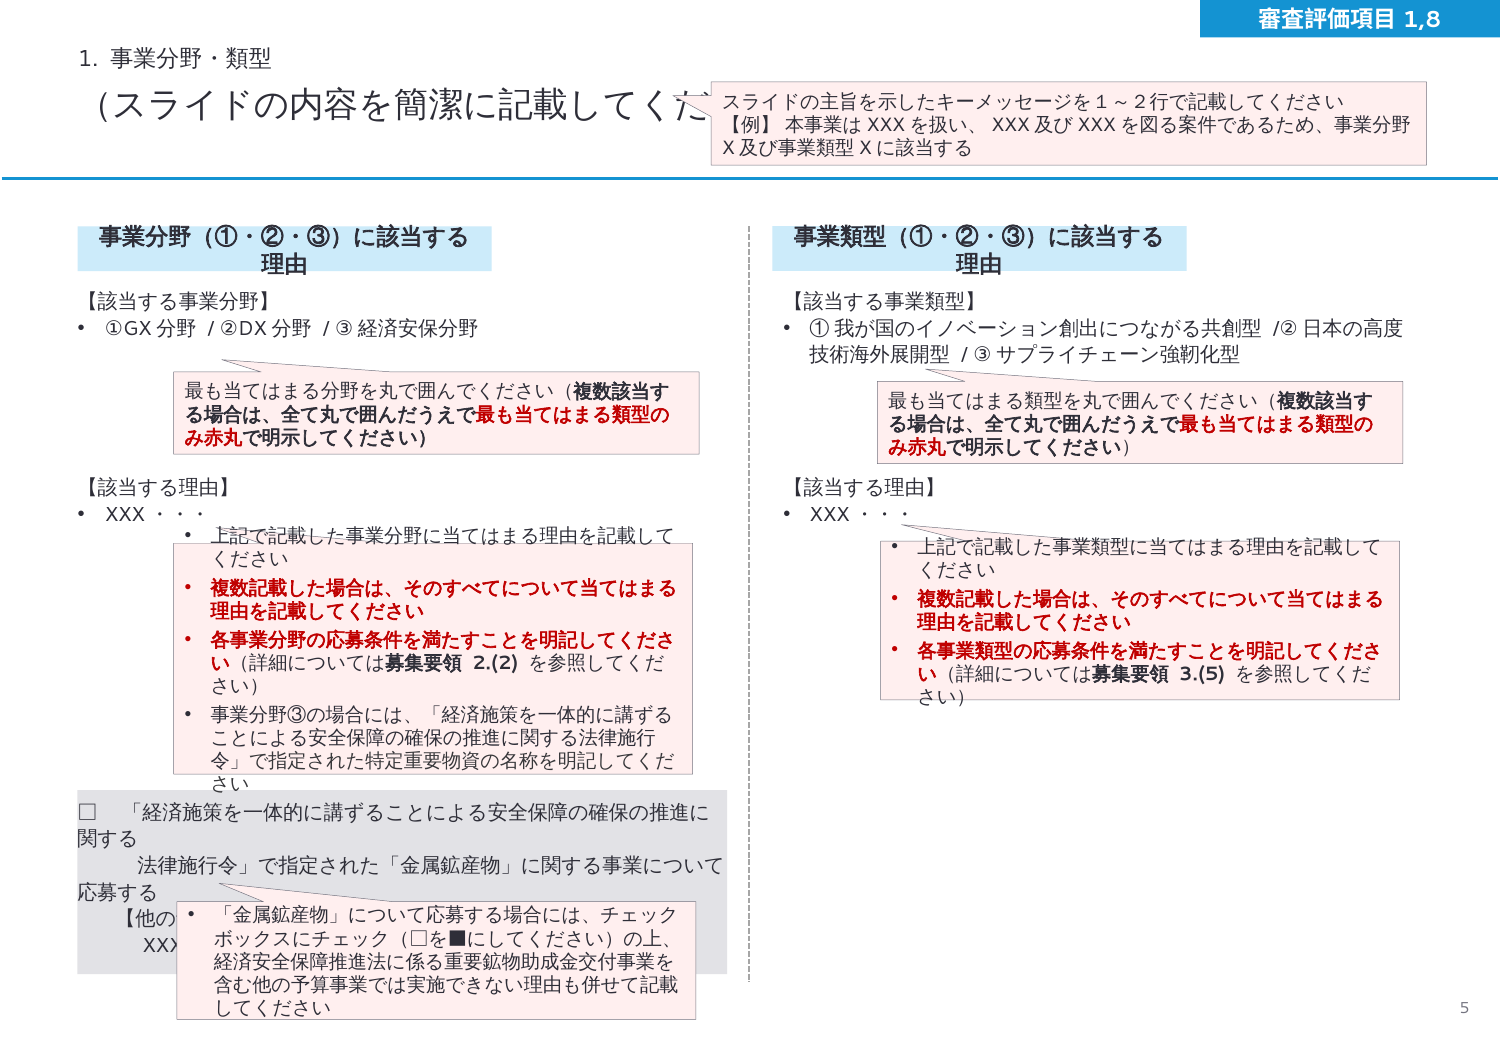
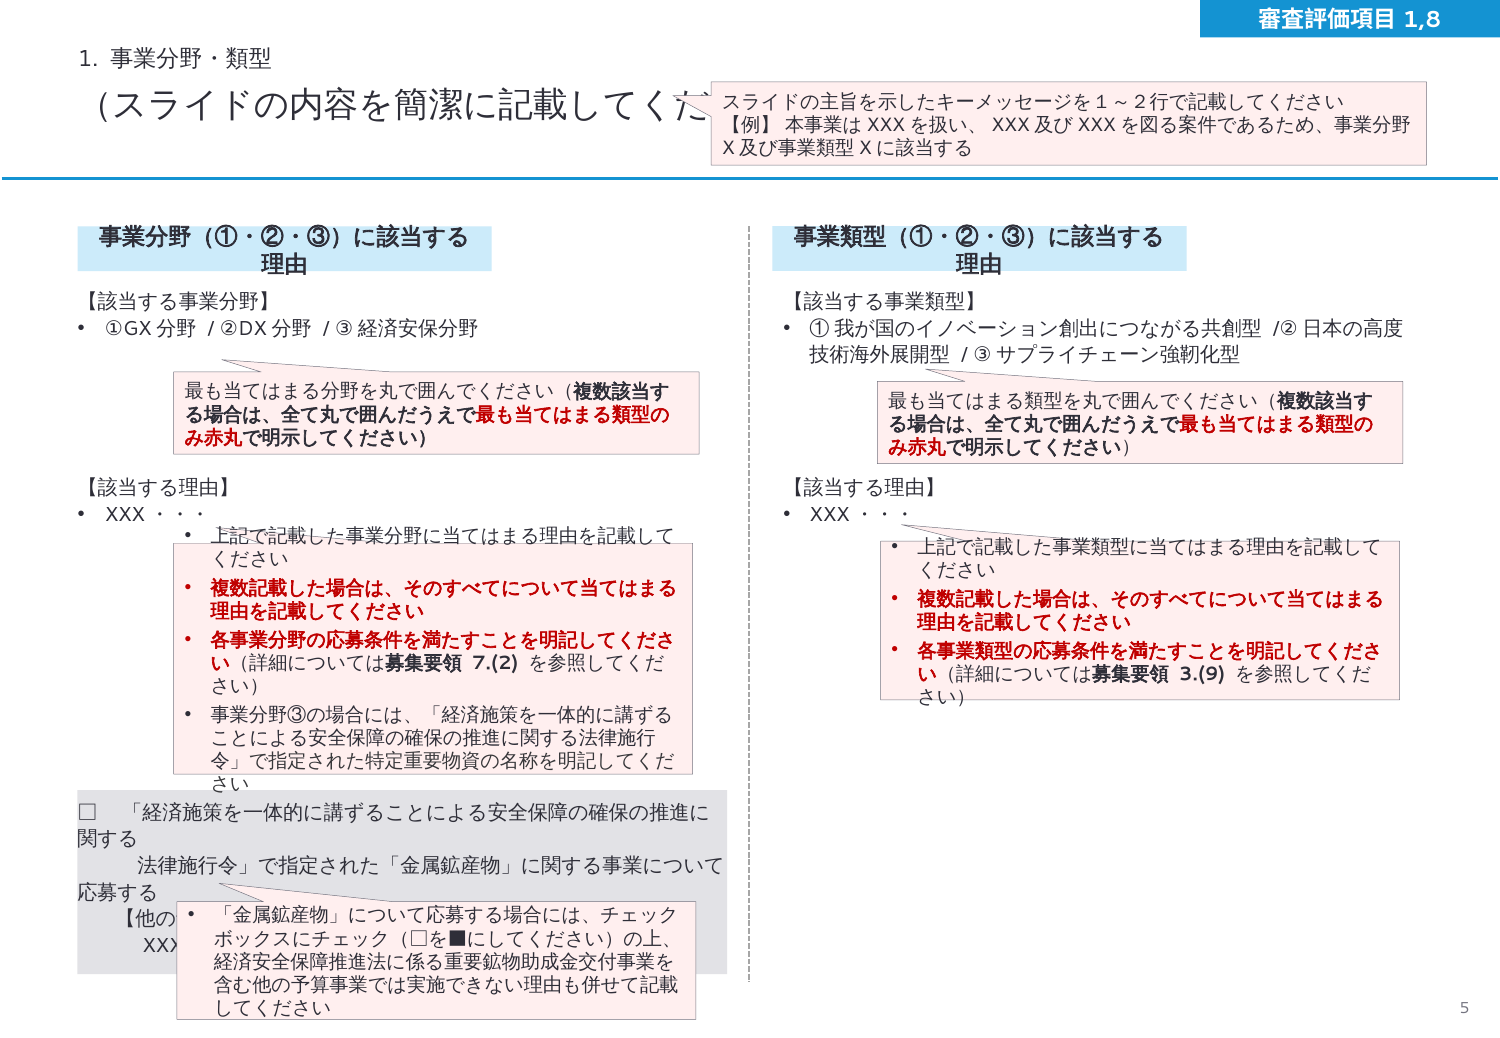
2.(2: 2.(2 -> 7.(2
3.(5: 3.(5 -> 3.(9
